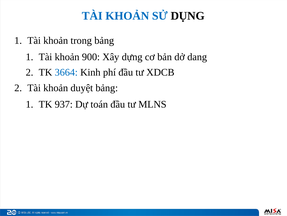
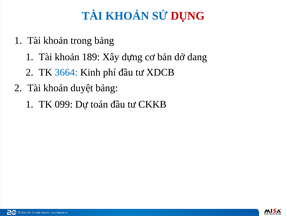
DỤNG colour: black -> red
900: 900 -> 189
937: 937 -> 099
MLNS: MLNS -> CKKB
